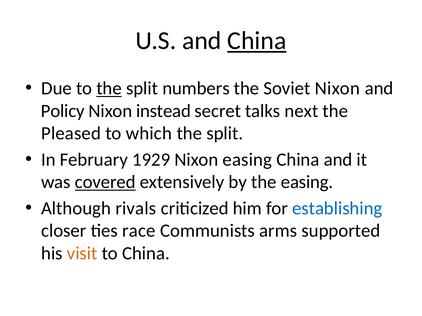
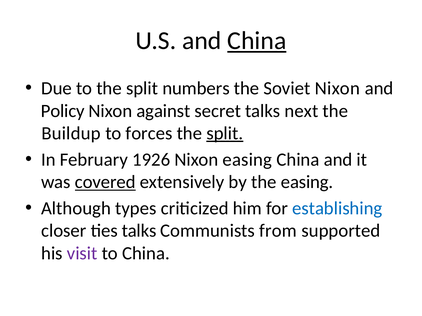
the at (109, 89) underline: present -> none
instead: instead -> against
Pleased: Pleased -> Buildup
which: which -> forces
split at (225, 134) underline: none -> present
1929: 1929 -> 1926
rivals: rivals -> types
ties race: race -> talks
arms: arms -> from
visit colour: orange -> purple
